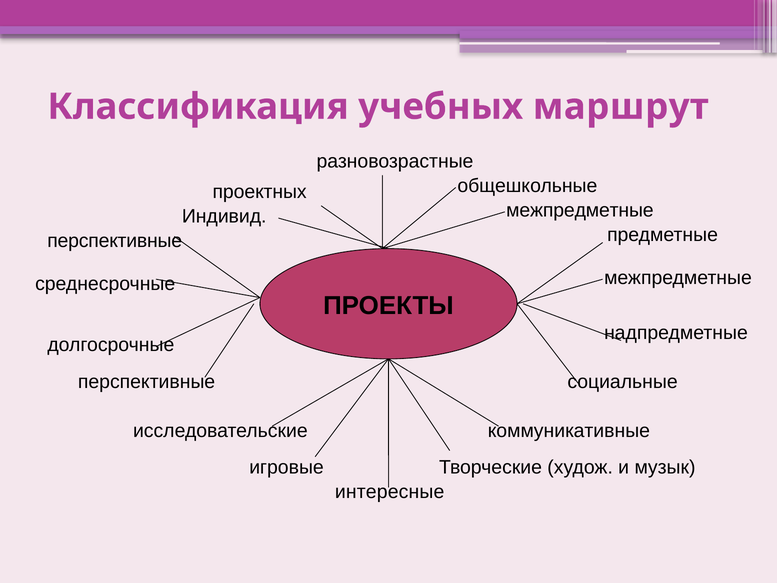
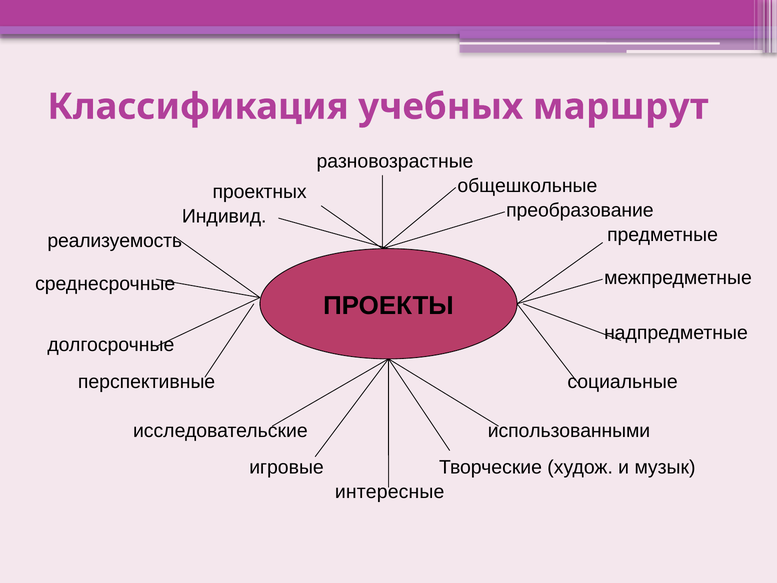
межпредметные at (580, 210): межпредметные -> преобразование
перспективные at (115, 241): перспективные -> реализуемость
коммуникативные: коммуникативные -> использованными
